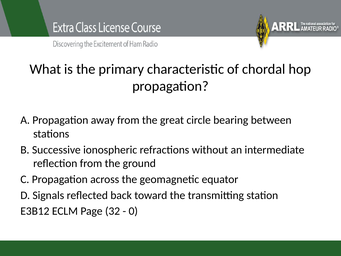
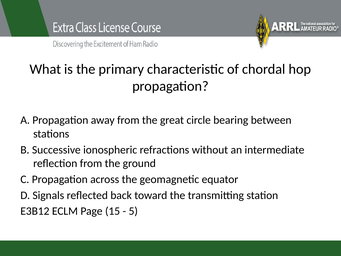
32: 32 -> 15
0: 0 -> 5
